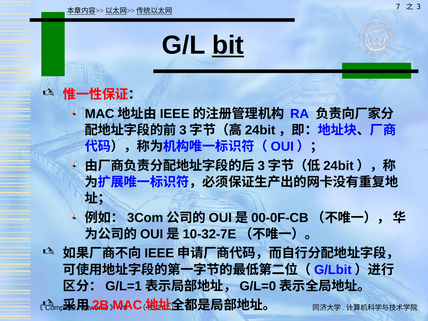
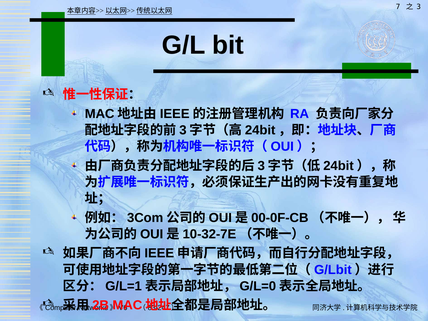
bit underline: present -> none
